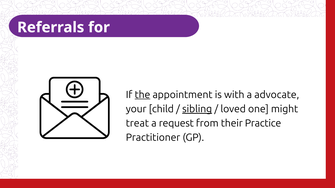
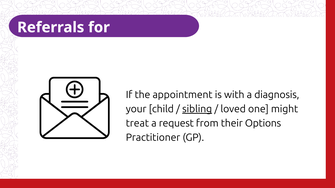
the underline: present -> none
advocate: advocate -> diagnosis
Practice: Practice -> Options
